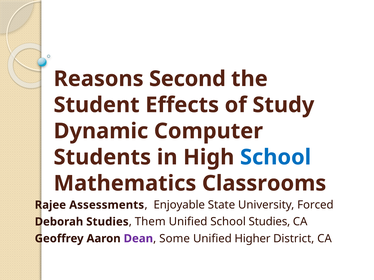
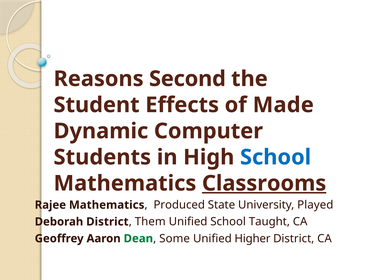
Study: Study -> Made
Classrooms underline: none -> present
Rajee Assessments: Assessments -> Mathematics
Enjoyable: Enjoyable -> Produced
Forced: Forced -> Played
Deborah Studies: Studies -> District
School Studies: Studies -> Taught
Dean colour: purple -> green
